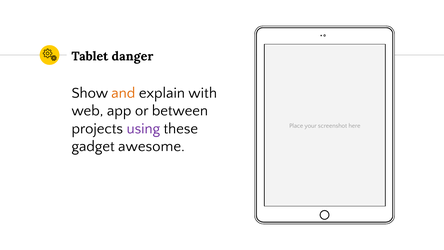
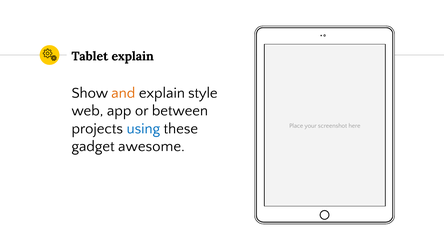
Tablet danger: danger -> explain
with: with -> style
using colour: purple -> blue
